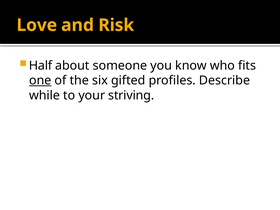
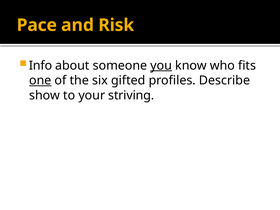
Love: Love -> Pace
Half: Half -> Info
you underline: none -> present
while: while -> show
